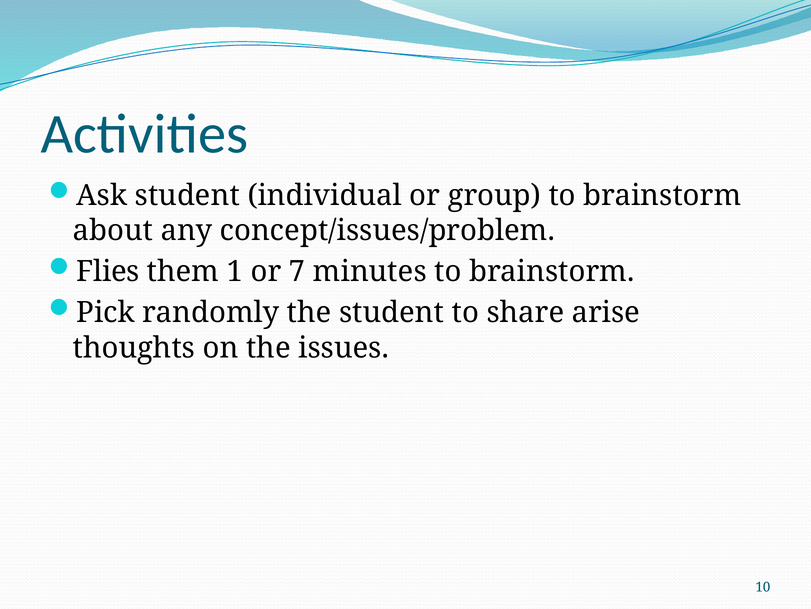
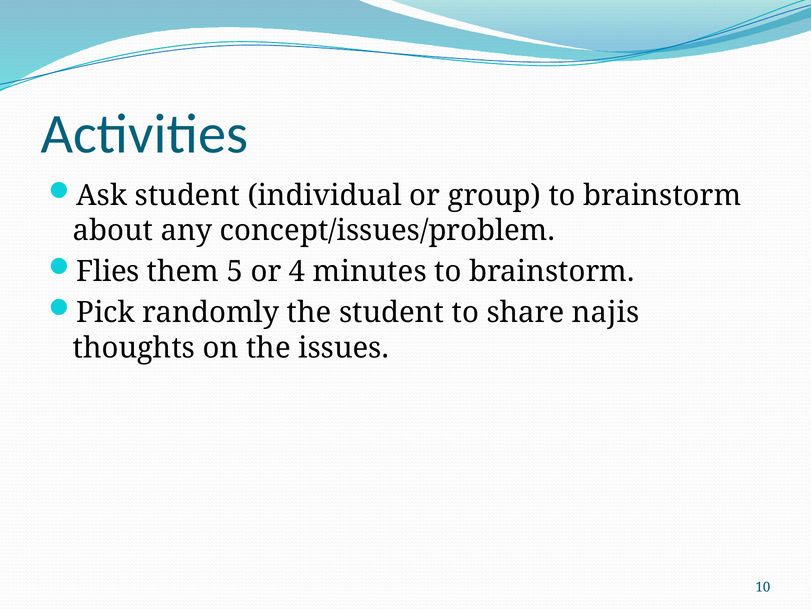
1: 1 -> 5
7: 7 -> 4
arise: arise -> najis
